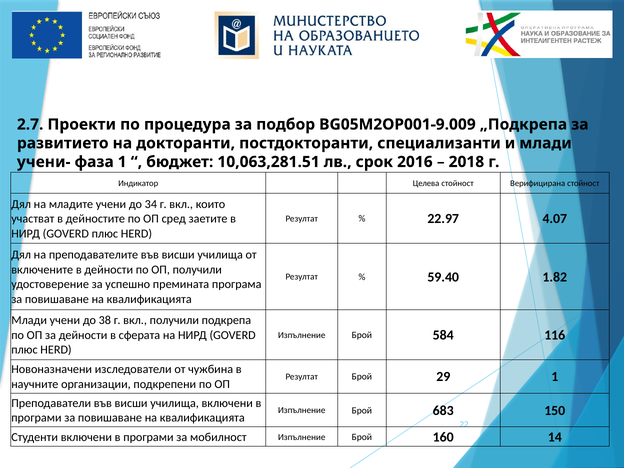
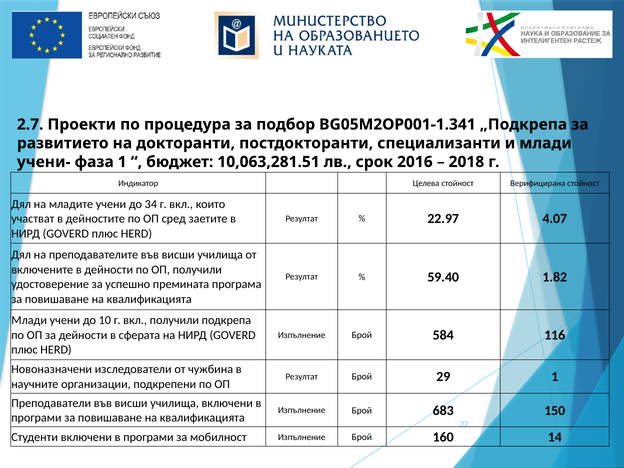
BG05M2ОP001-9.009: BG05M2ОP001-9.009 -> BG05M2ОP001-1.341
38: 38 -> 10
